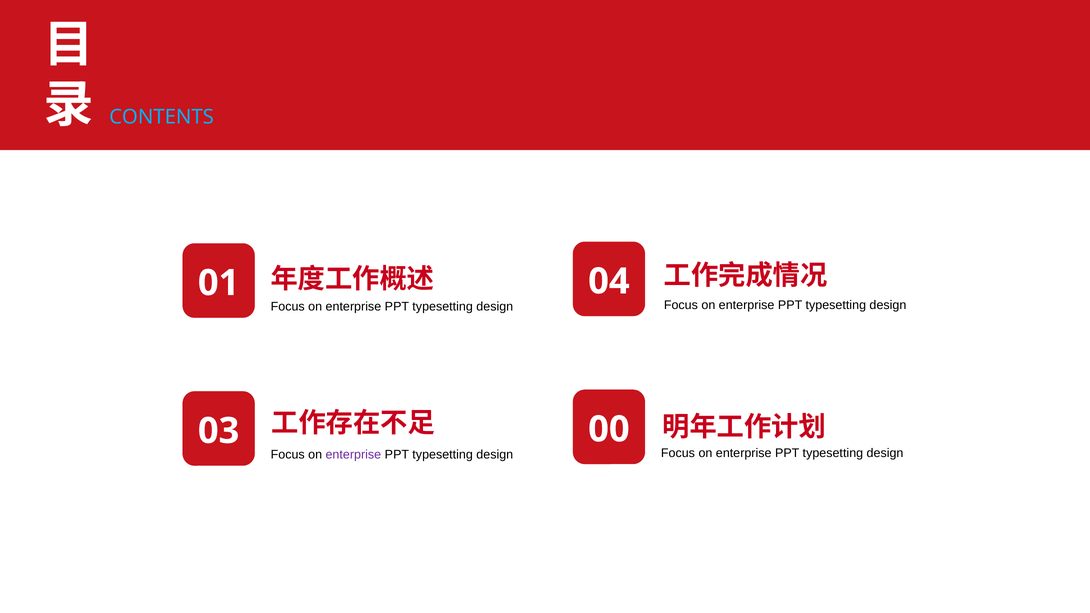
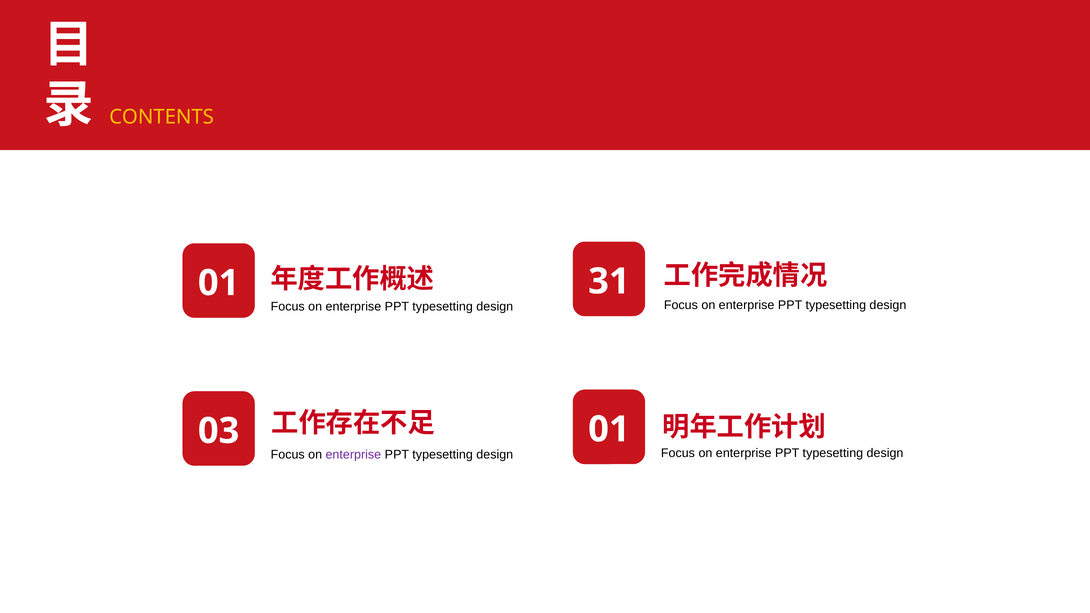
CONTENTS colour: light blue -> yellow
04: 04 -> 31
design 00: 00 -> 01
